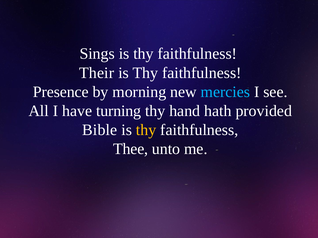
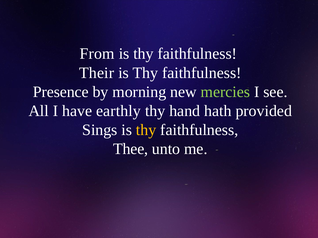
Sings: Sings -> From
mercies colour: light blue -> light green
turning: turning -> earthly
Bible: Bible -> Sings
